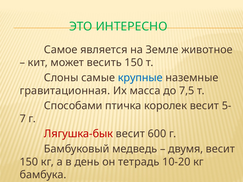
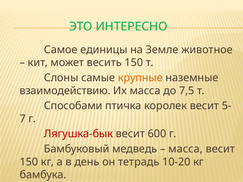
является: является -> единицы
крупные colour: blue -> orange
гравитационная: гравитационная -> взаимодействию
двумя at (186, 149): двумя -> масса
